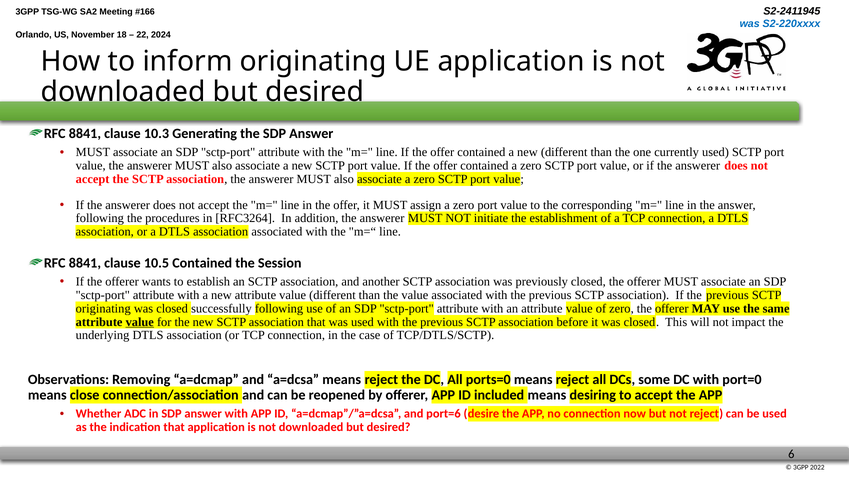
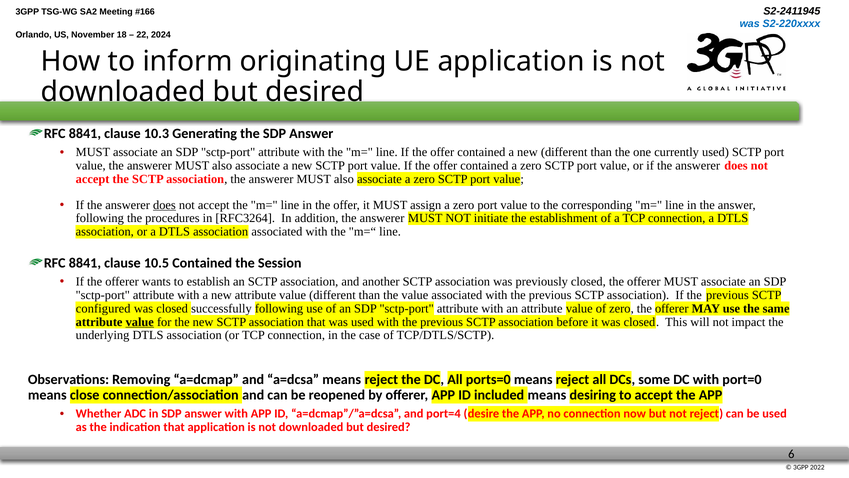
does at (164, 205) underline: none -> present
originating at (103, 308): originating -> configured
port=6: port=6 -> port=4
